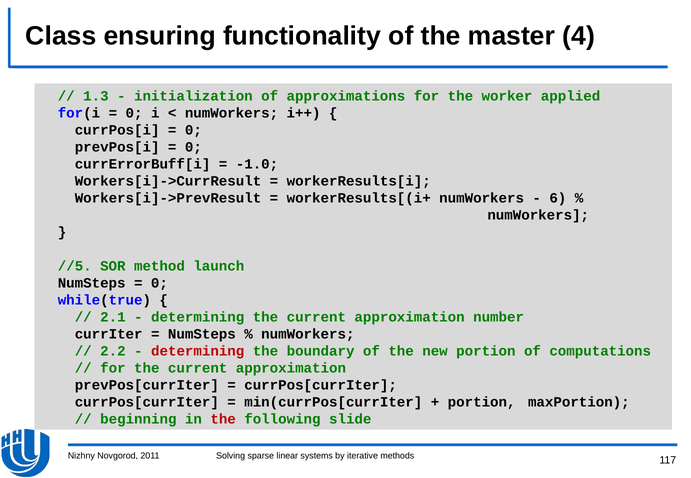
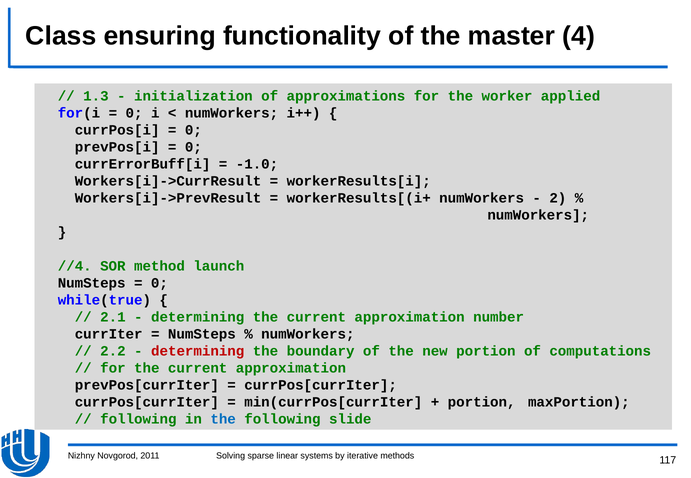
6: 6 -> 2
//5: //5 -> //4
beginning at (138, 419): beginning -> following
the at (223, 419) colour: red -> blue
